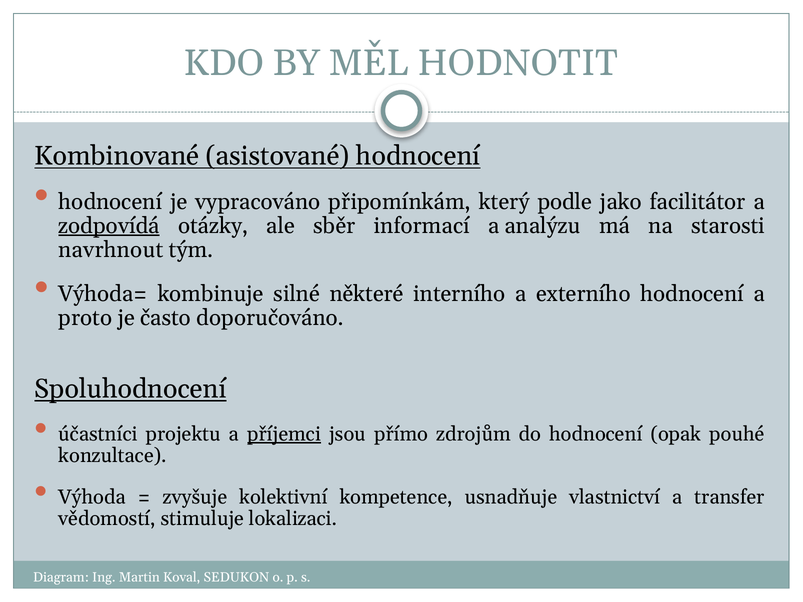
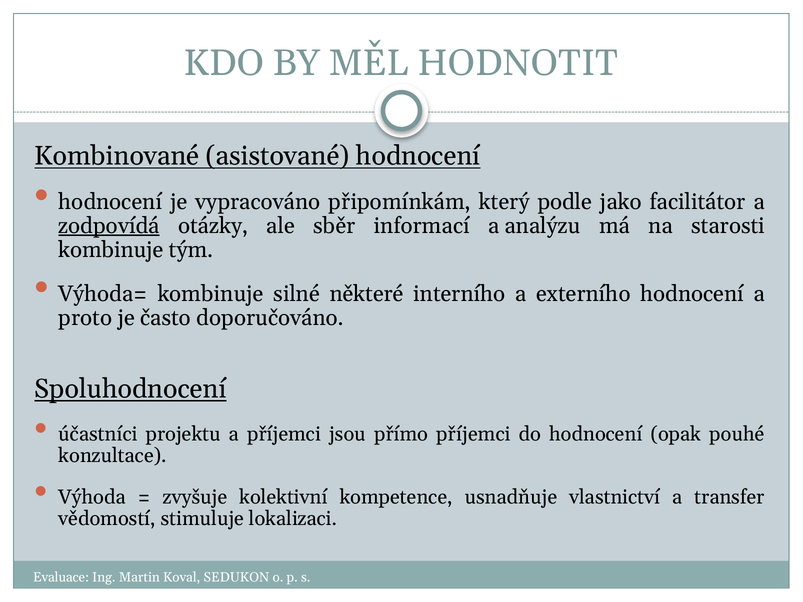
navrhnout at (111, 250): navrhnout -> kombinuje
příjemci at (284, 434) underline: present -> none
přímo zdrojům: zdrojům -> příjemci
Diagram: Diagram -> Evaluace
